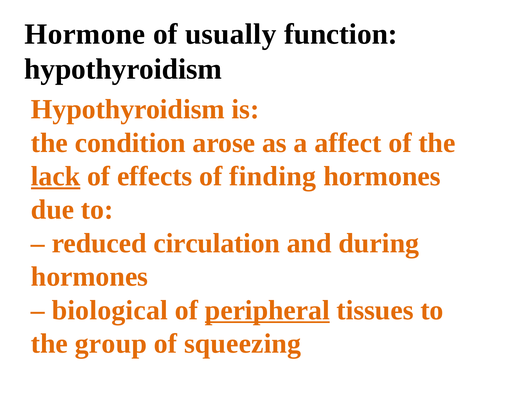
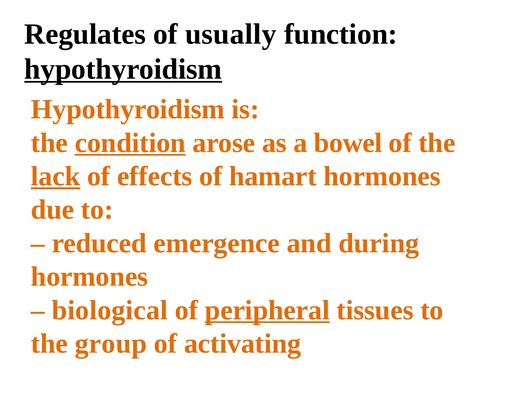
Hormone: Hormone -> Regulates
hypothyroidism at (123, 69) underline: none -> present
condition underline: none -> present
affect: affect -> bowel
finding: finding -> hamart
circulation: circulation -> emergence
squeezing: squeezing -> activating
